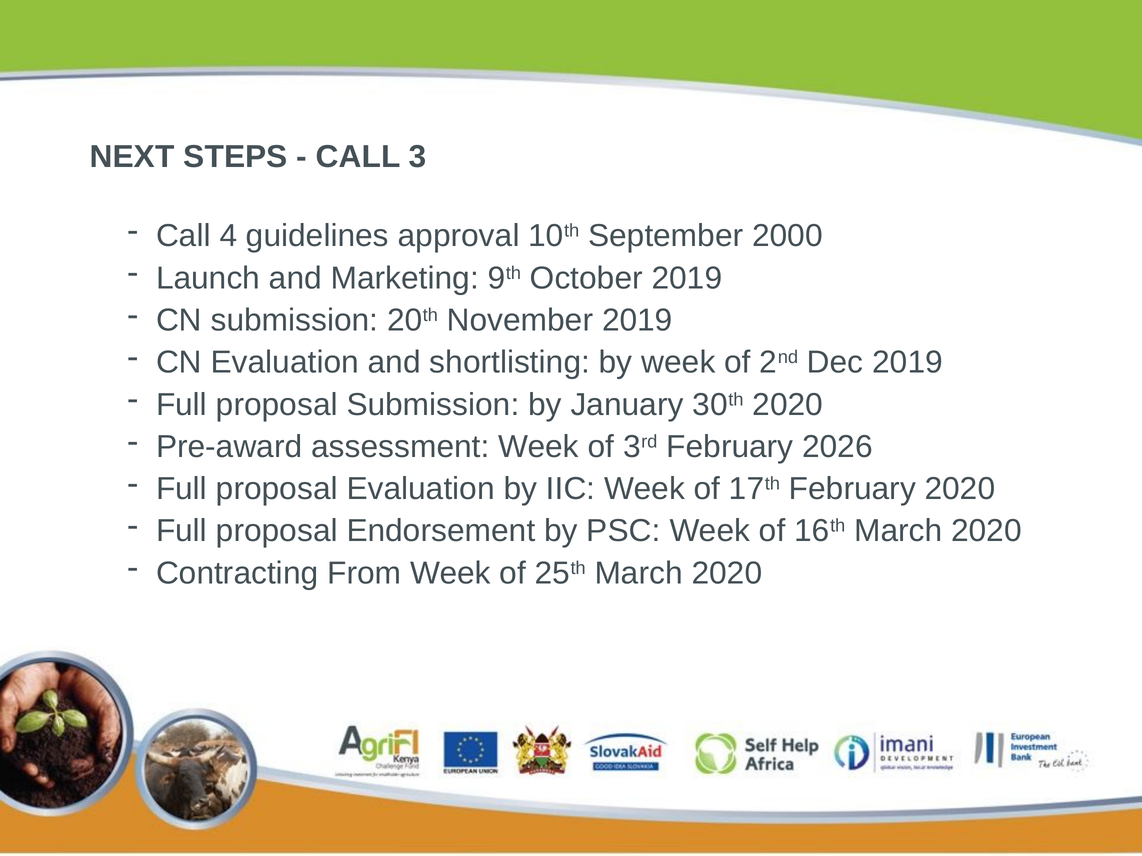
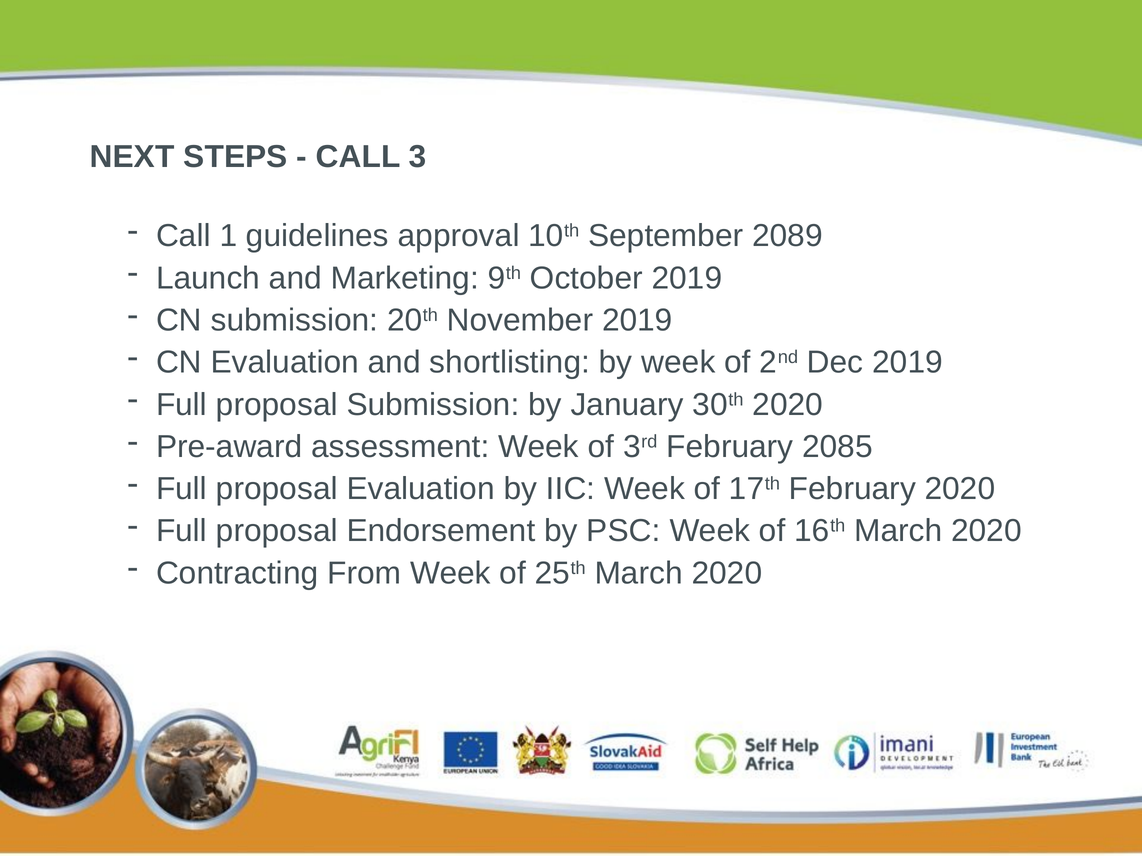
4: 4 -> 1
2000: 2000 -> 2089
2026: 2026 -> 2085
